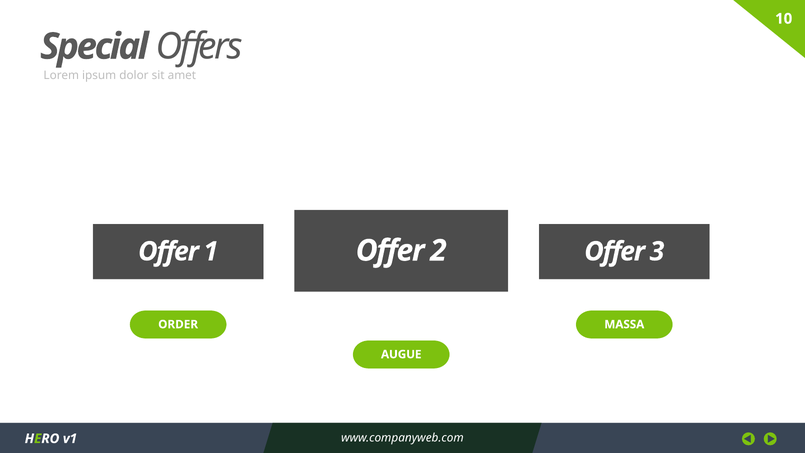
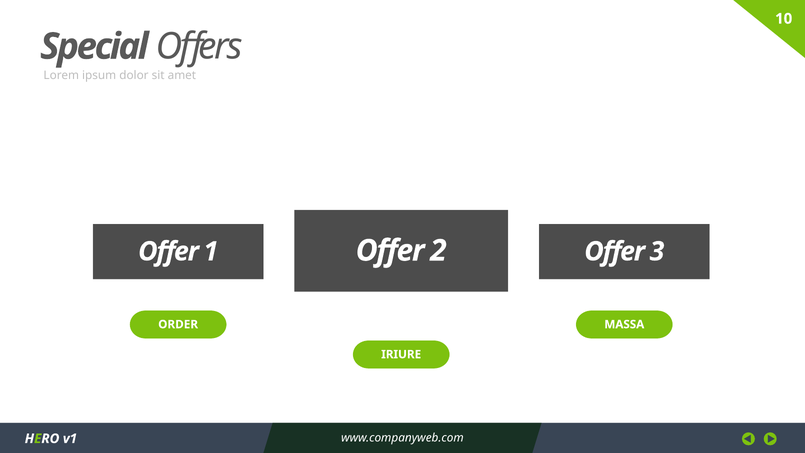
AUGUE: AUGUE -> IRIURE
